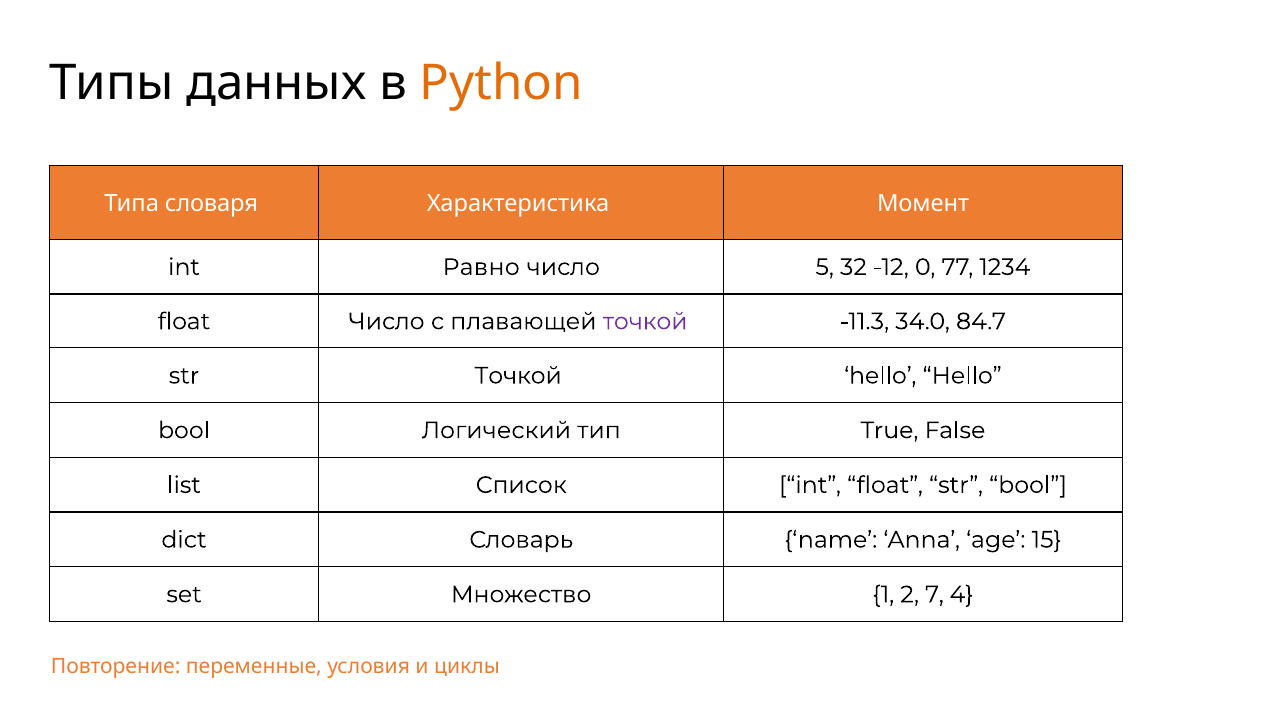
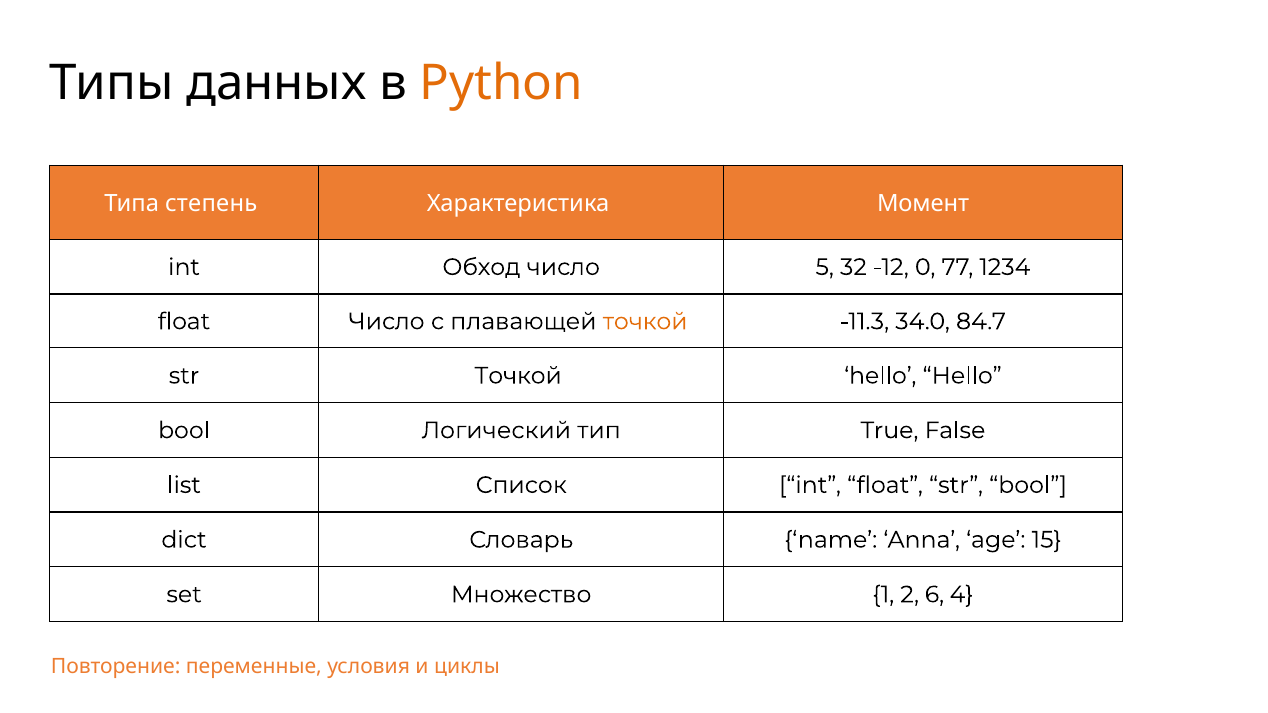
словаря: словаря -> степень
Равно: Равно -> Обход
точкой at (645, 322) colour: purple -> orange
7: 7 -> 6
